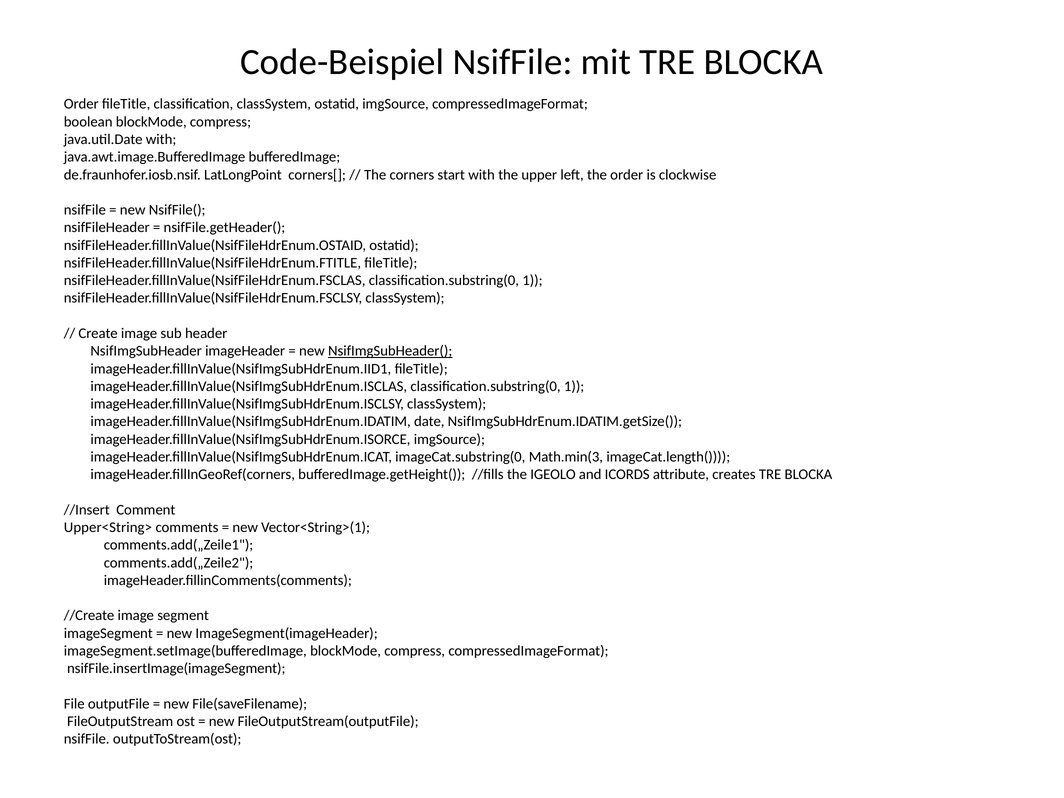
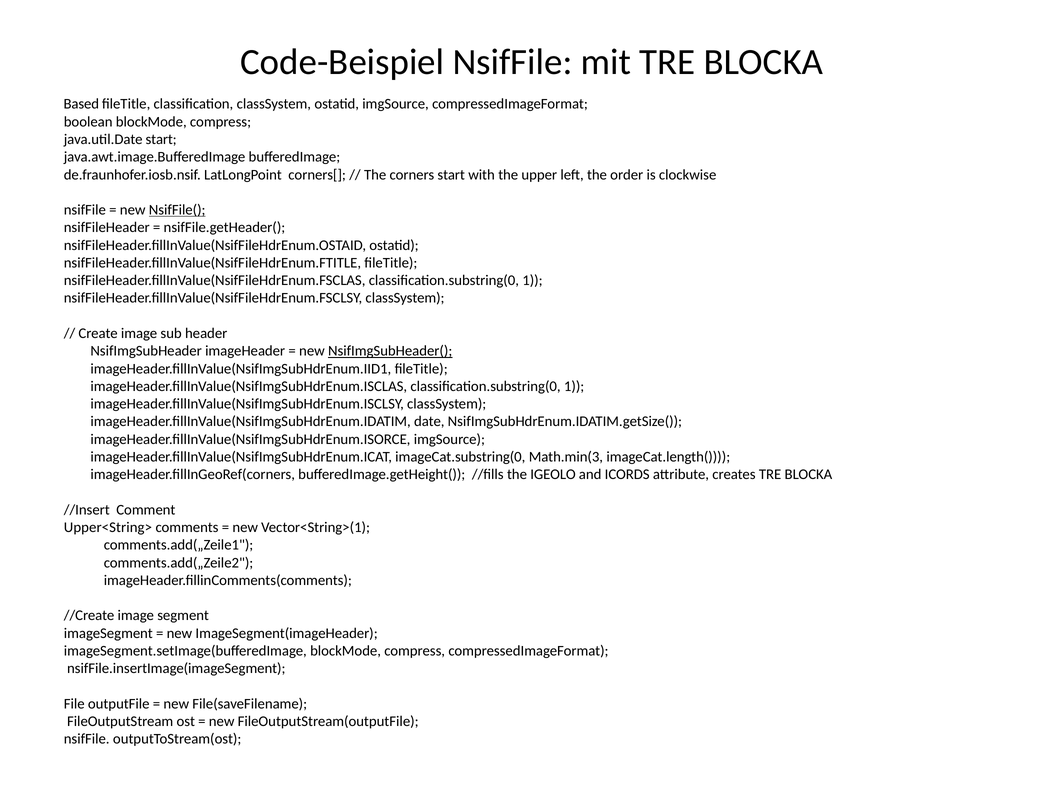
Order at (81, 104): Order -> Based
java.util.Date with: with -> start
NsifFile( underline: none -> present
